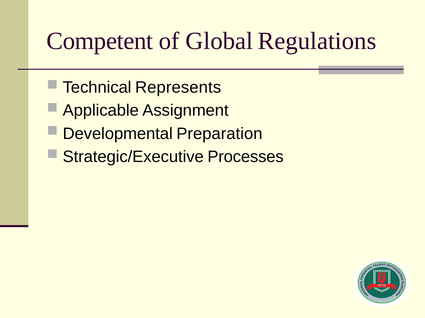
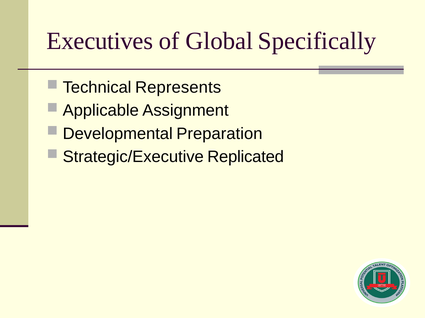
Competent: Competent -> Executives
Regulations: Regulations -> Specifically
Processes: Processes -> Replicated
